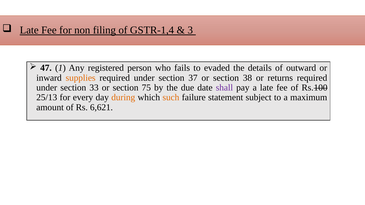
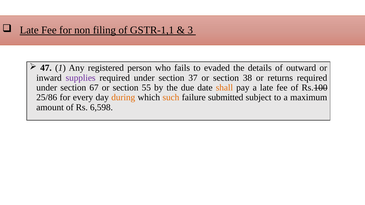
GSTR-1,4: GSTR-1,4 -> GSTR-1,1
supplies colour: orange -> purple
33: 33 -> 67
75: 75 -> 55
shall colour: purple -> orange
25/13: 25/13 -> 25/86
statement: statement -> submitted
6,621: 6,621 -> 6,598
